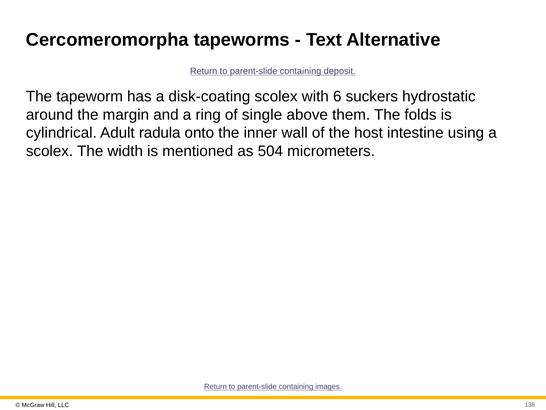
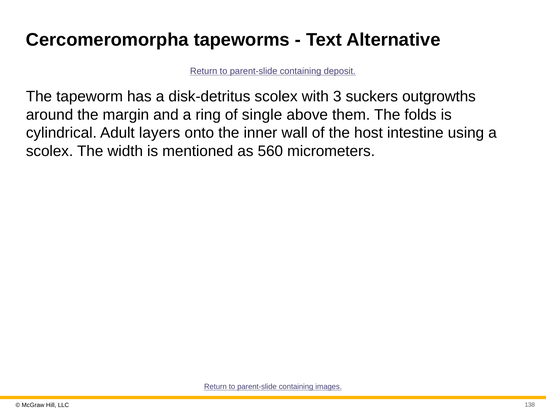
disk-coating: disk-coating -> disk-detritus
6: 6 -> 3
hydrostatic: hydrostatic -> outgrowths
radula: radula -> layers
504: 504 -> 560
